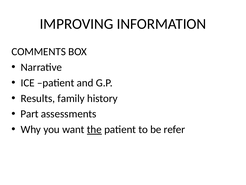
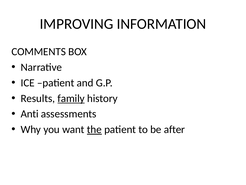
family underline: none -> present
Part: Part -> Anti
refer: refer -> after
